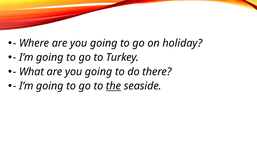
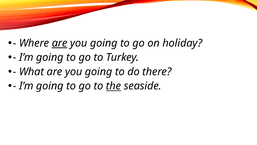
are at (60, 43) underline: none -> present
